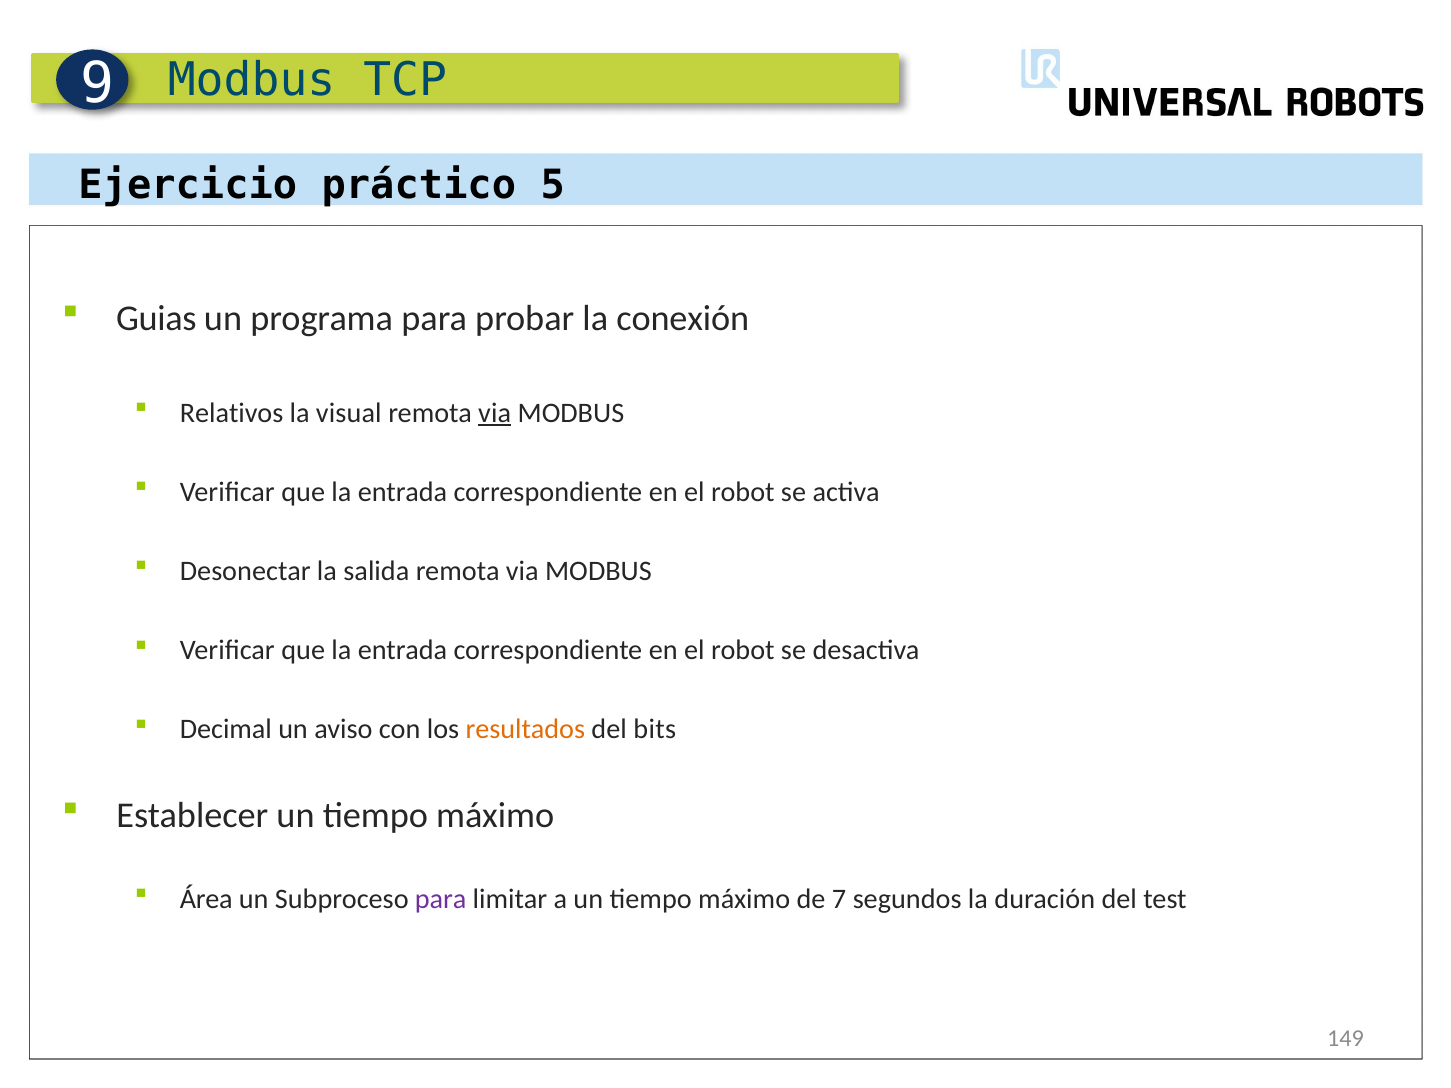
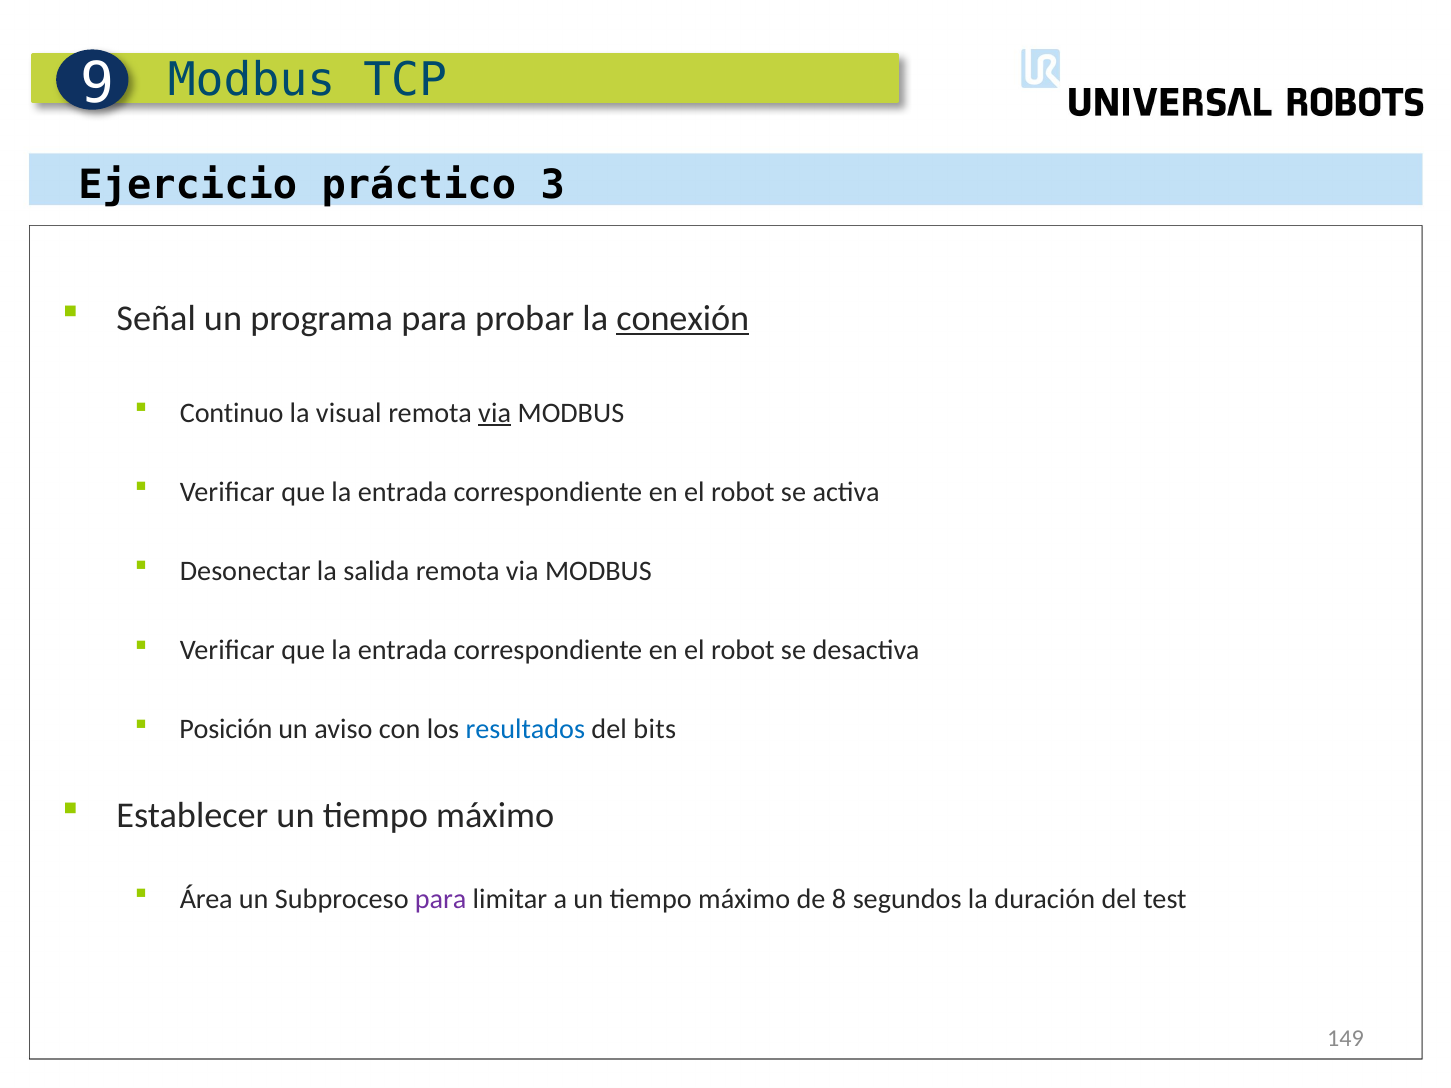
5: 5 -> 3
Guias: Guias -> Señal
conexión underline: none -> present
Relativos: Relativos -> Continuo
Decimal: Decimal -> Posición
resultados colour: orange -> blue
7: 7 -> 8
